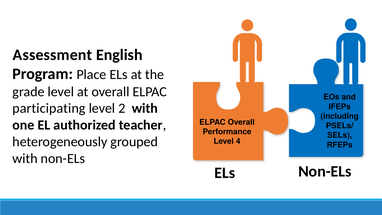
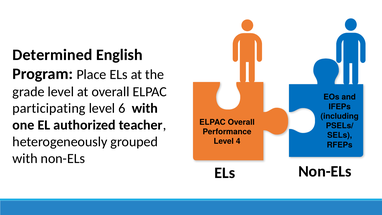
Assessment: Assessment -> Determined
2: 2 -> 6
